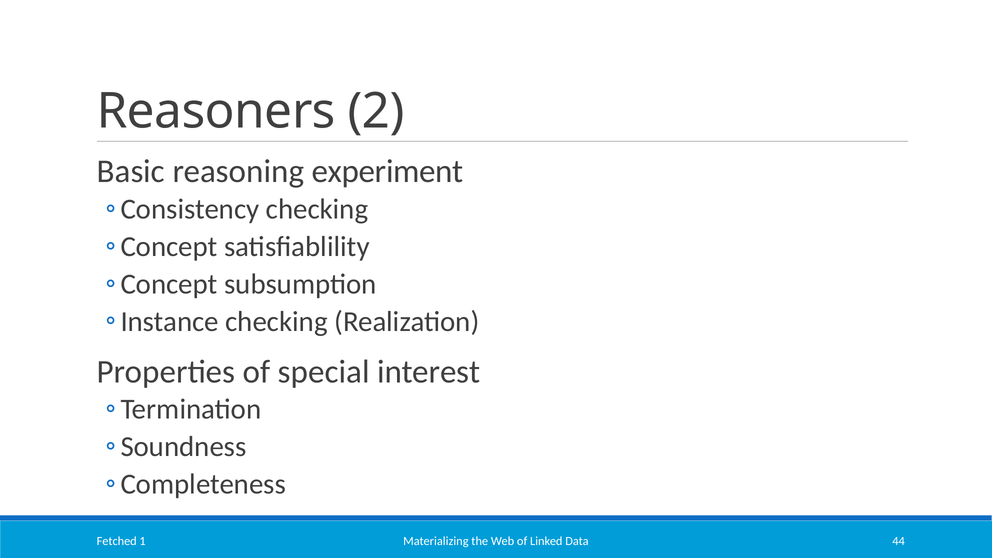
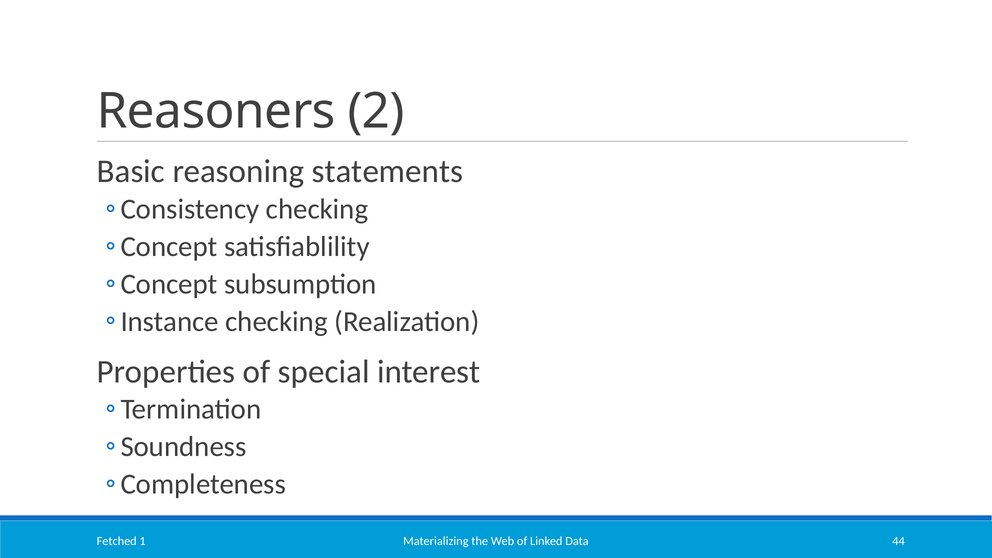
experiment: experiment -> statements
